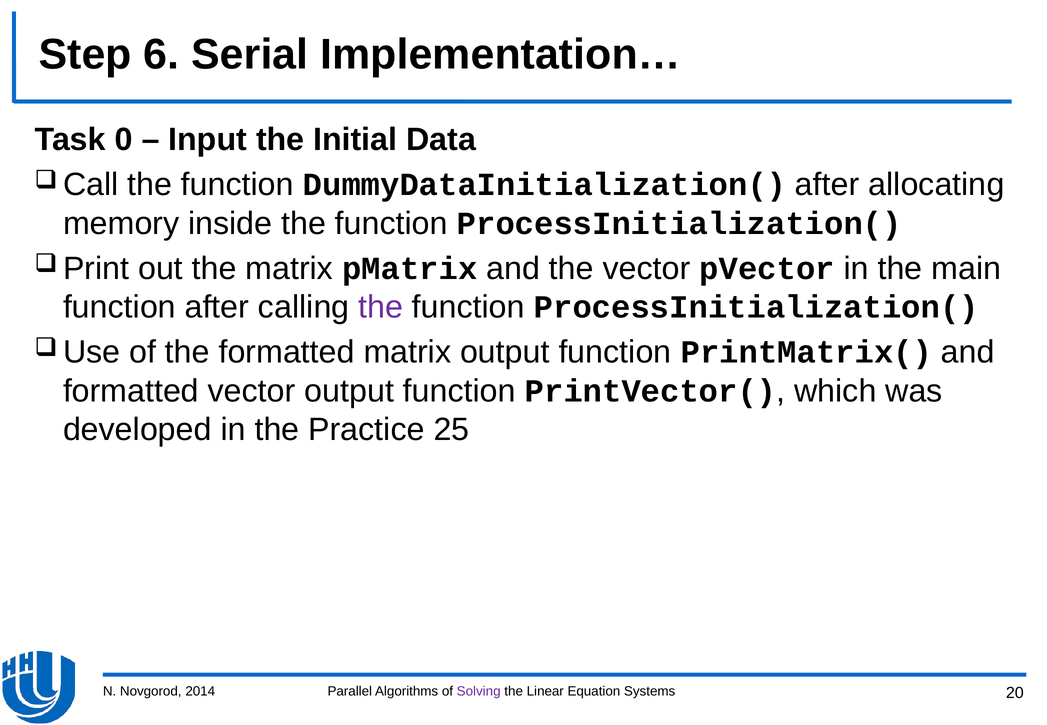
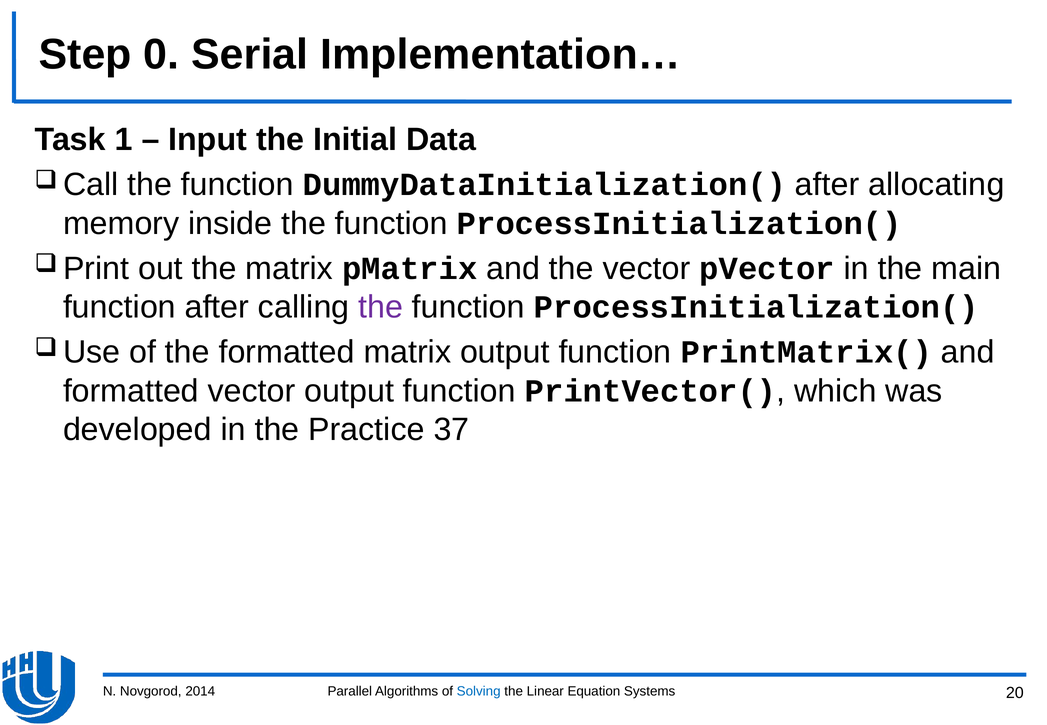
6: 6 -> 0
0: 0 -> 1
25: 25 -> 37
Solving colour: purple -> blue
